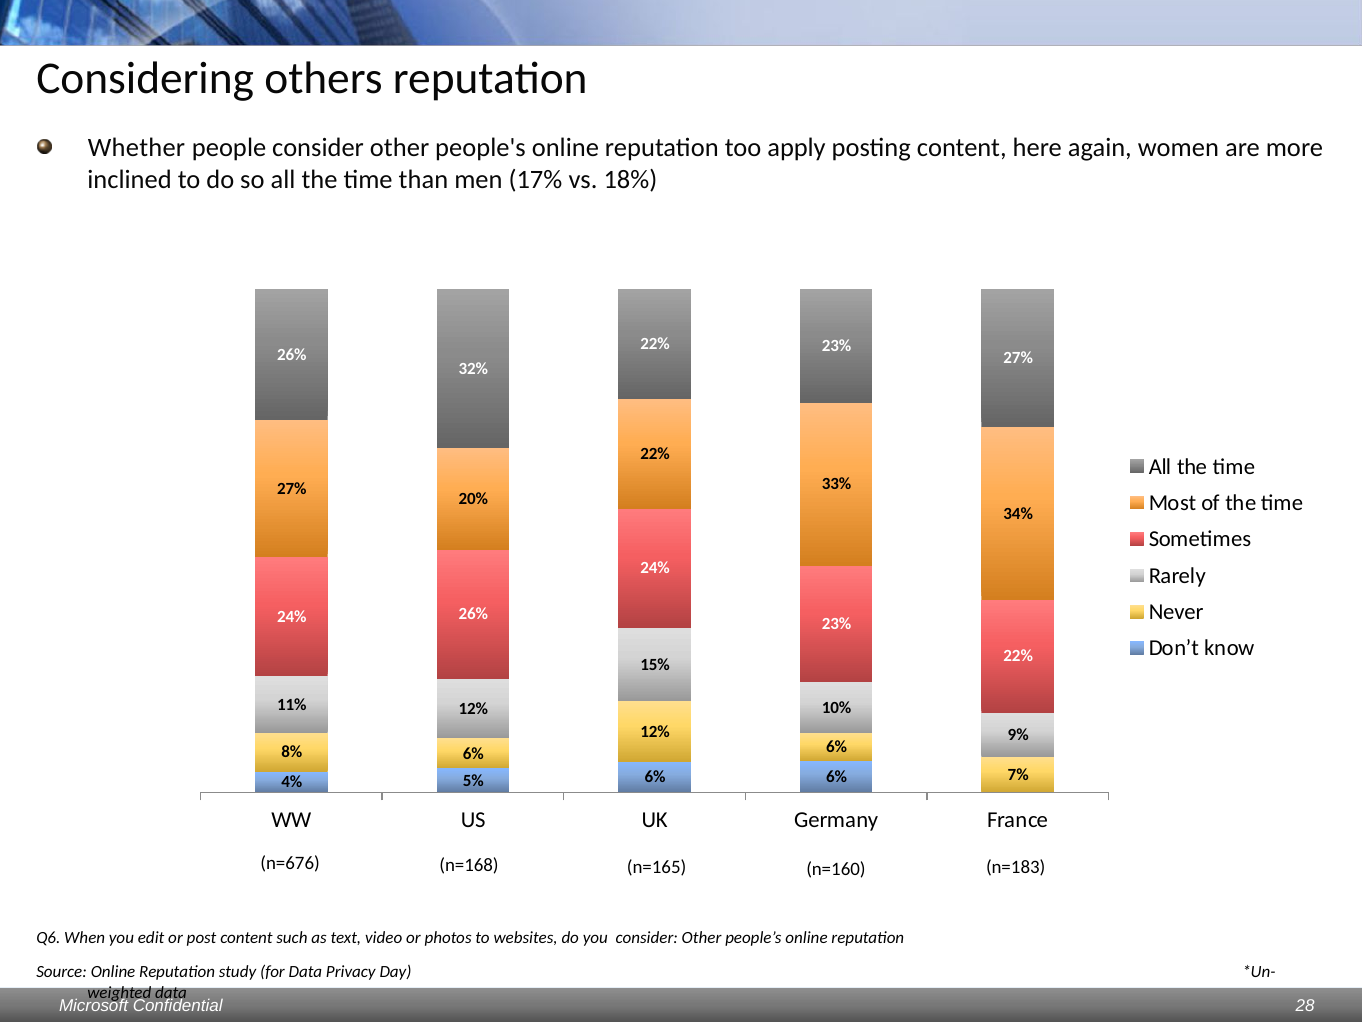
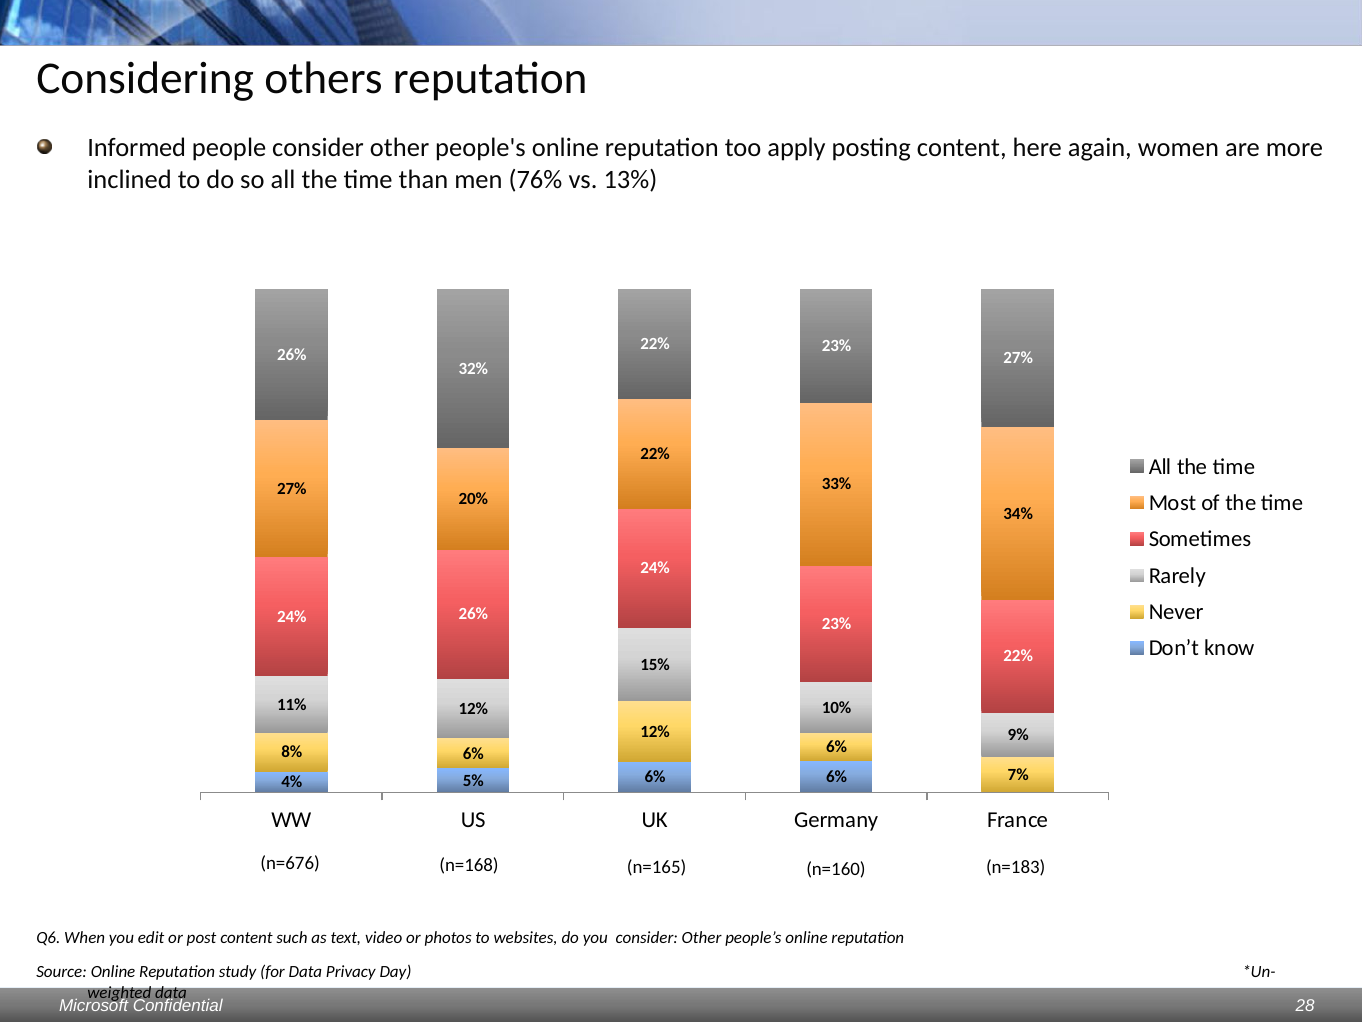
Whether: Whether -> Informed
17%: 17% -> 76%
18%: 18% -> 13%
